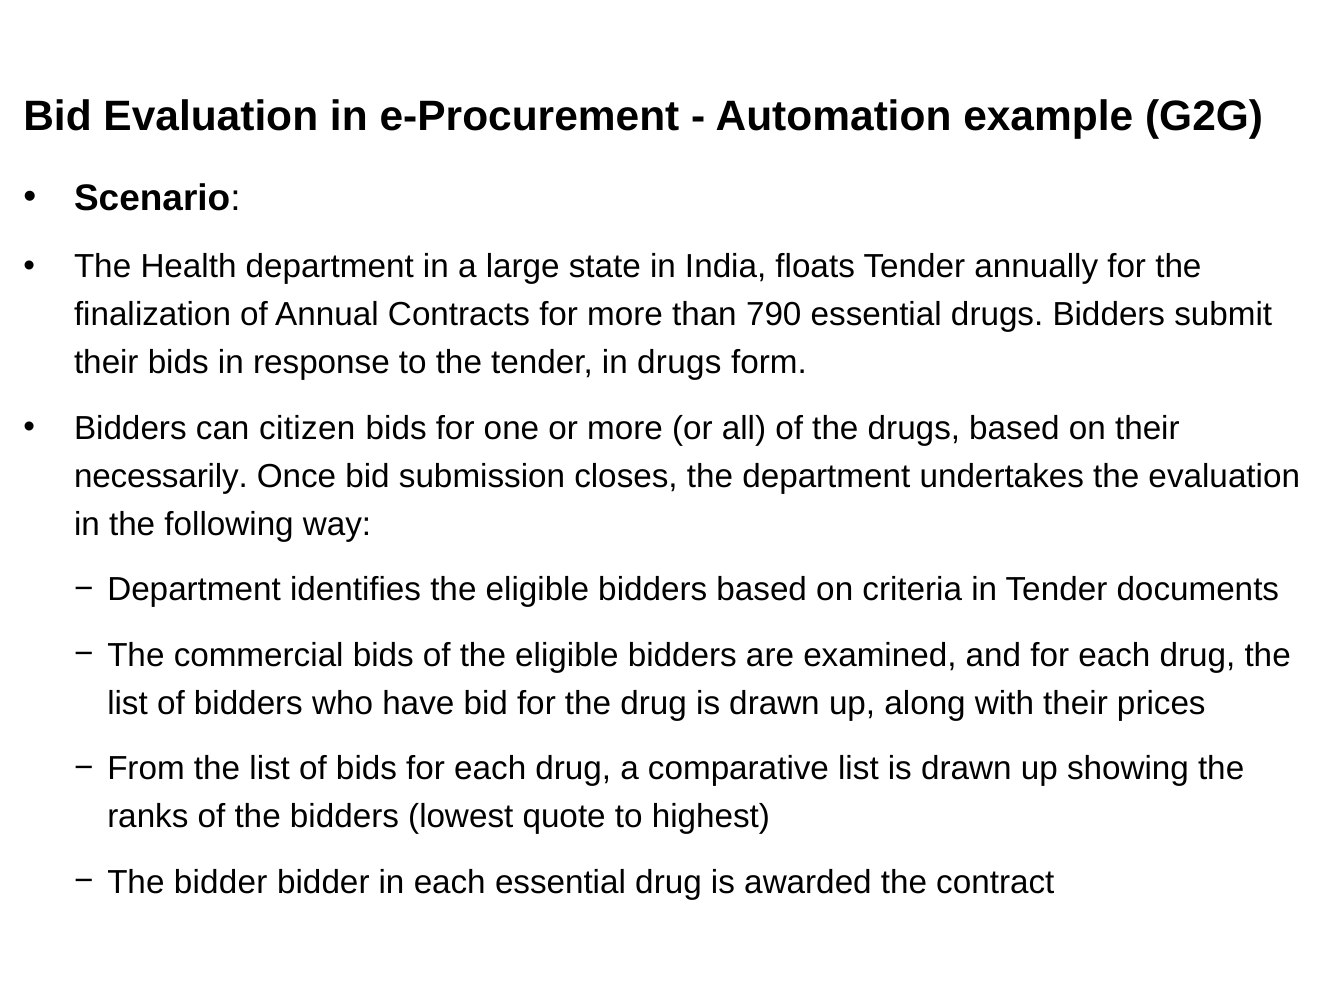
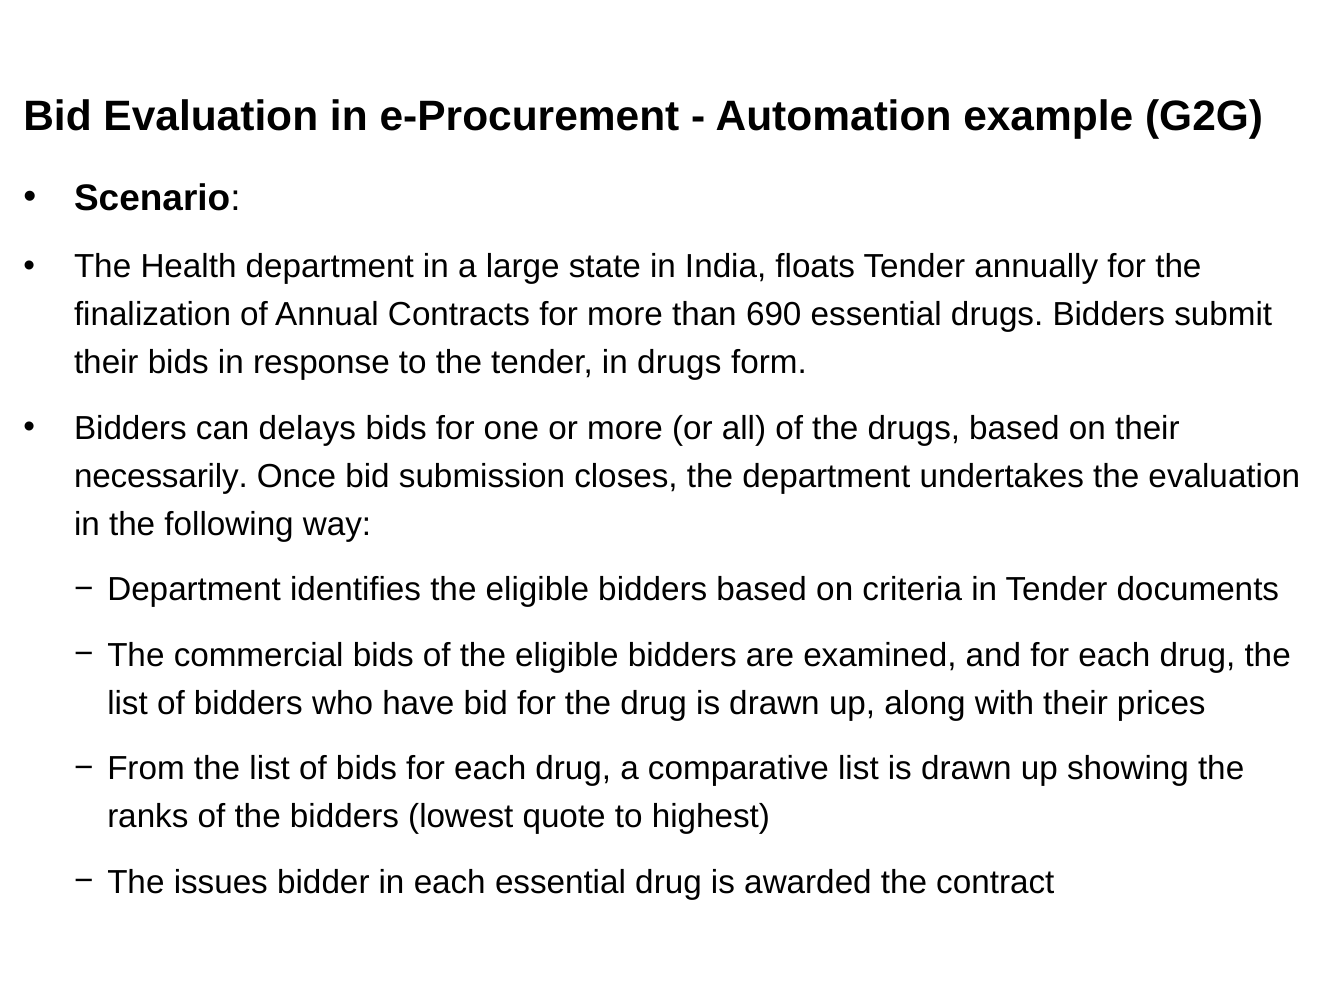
790: 790 -> 690
citizen: citizen -> delays
The bidder: bidder -> issues
